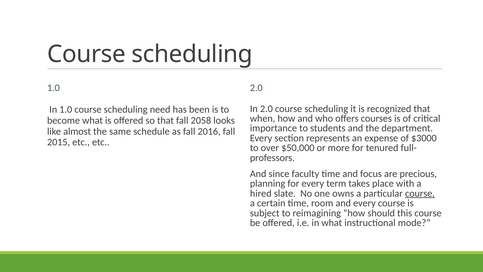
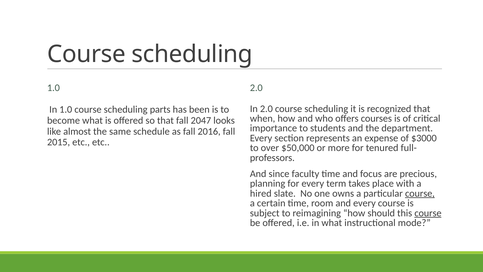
need: need -> parts
2058: 2058 -> 2047
course at (428, 213) underline: none -> present
